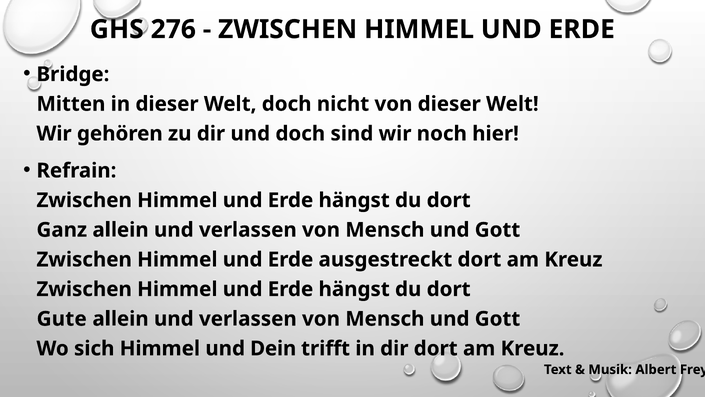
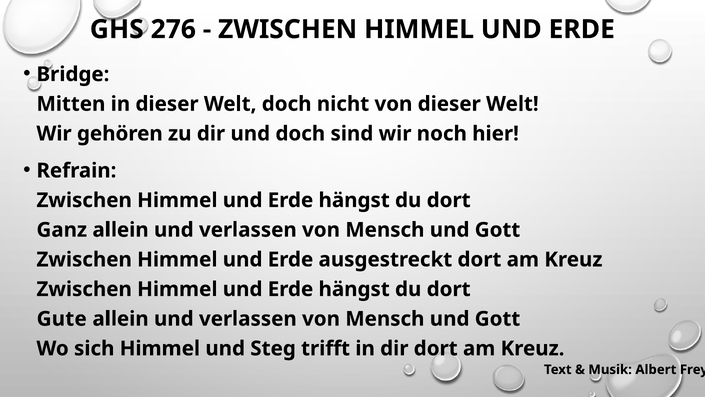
Dein: Dein -> Steg
